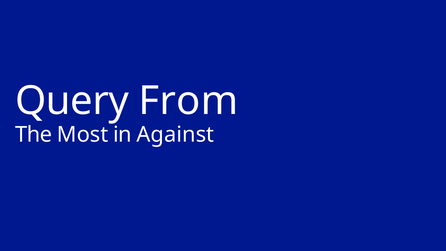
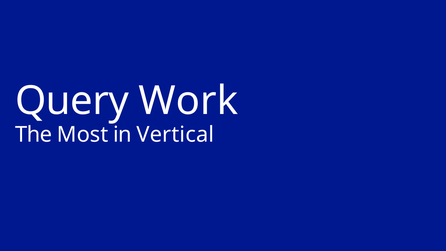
From: From -> Work
Against: Against -> Vertical
